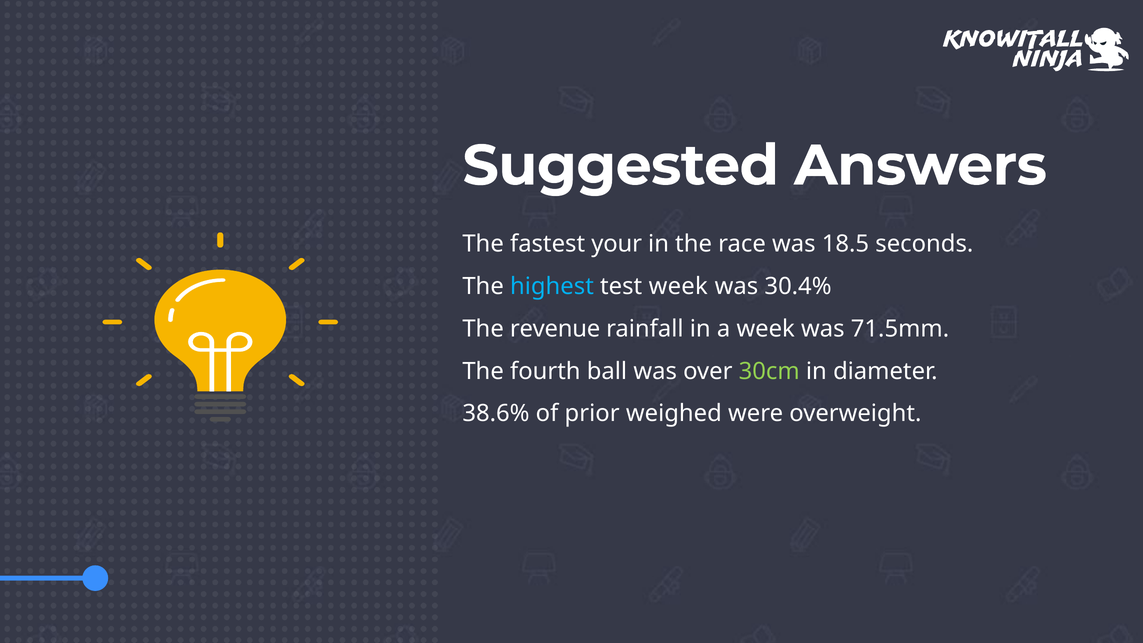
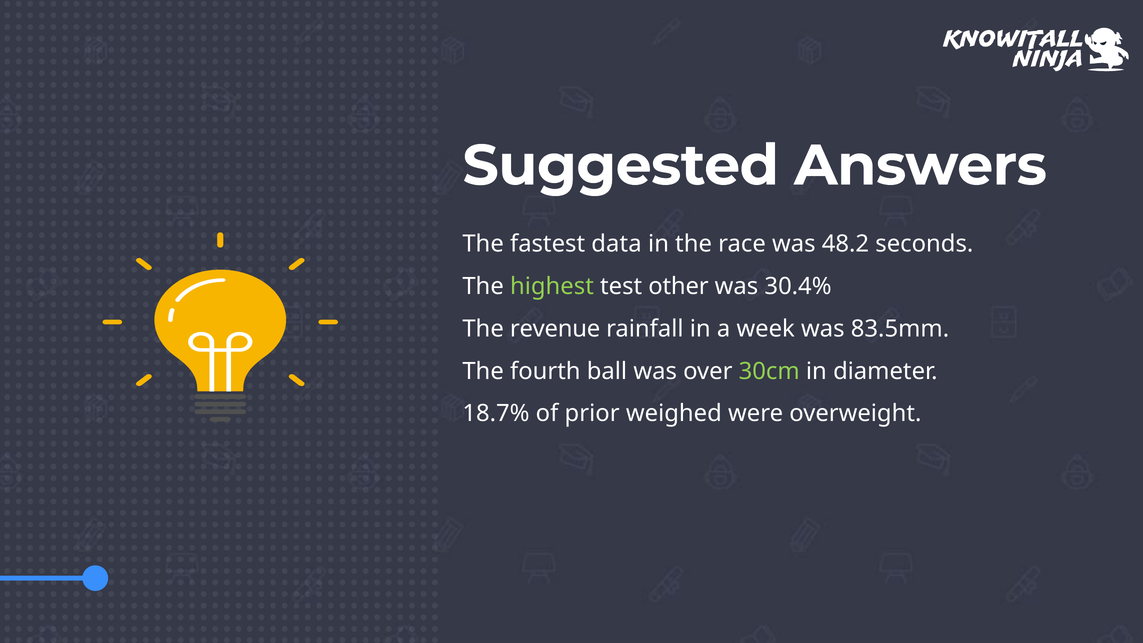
your: your -> data
18.5: 18.5 -> 48.2
highest colour: light blue -> light green
test week: week -> other
71.5mm: 71.5mm -> 83.5mm
38.6%: 38.6% -> 18.7%
